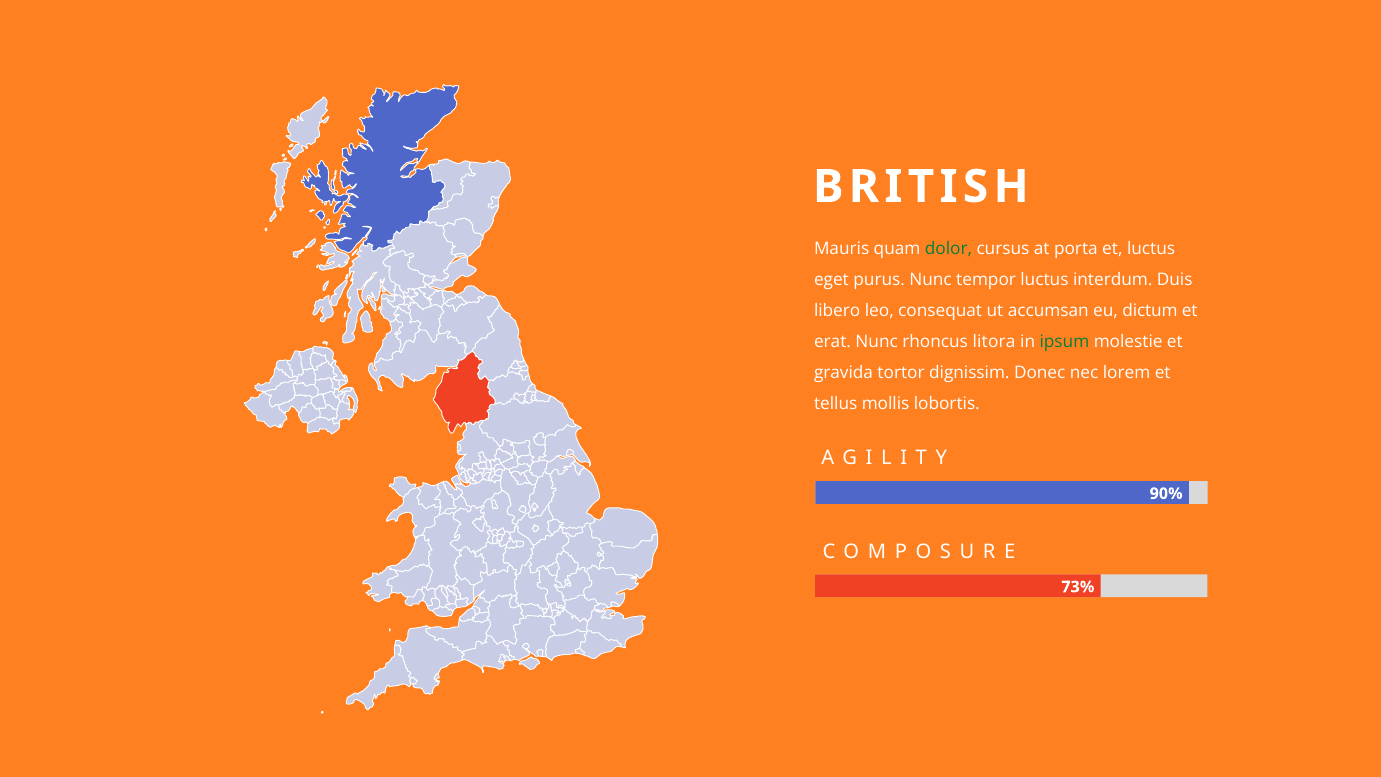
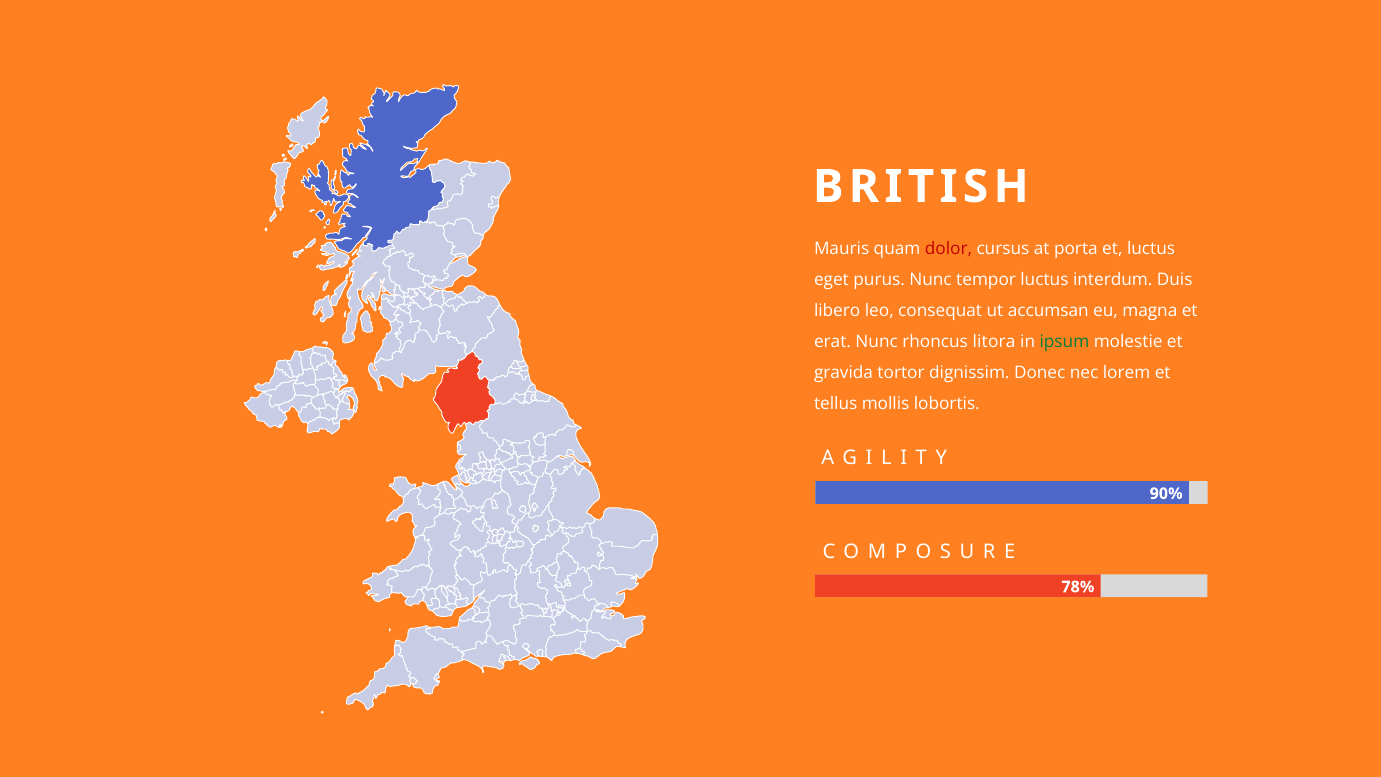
dolor colour: green -> red
dictum: dictum -> magna
73%: 73% -> 78%
